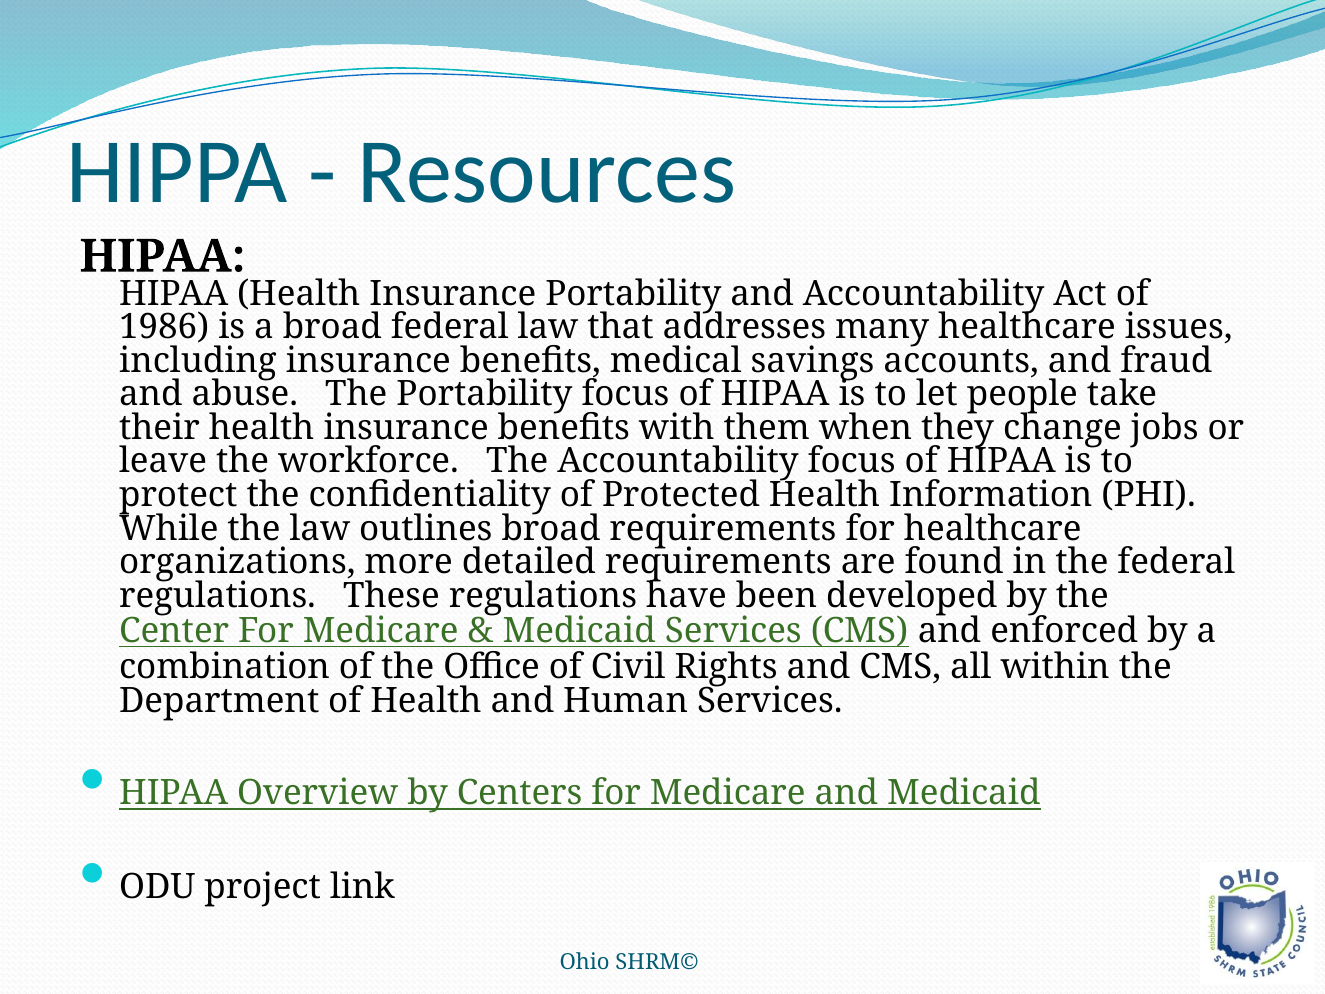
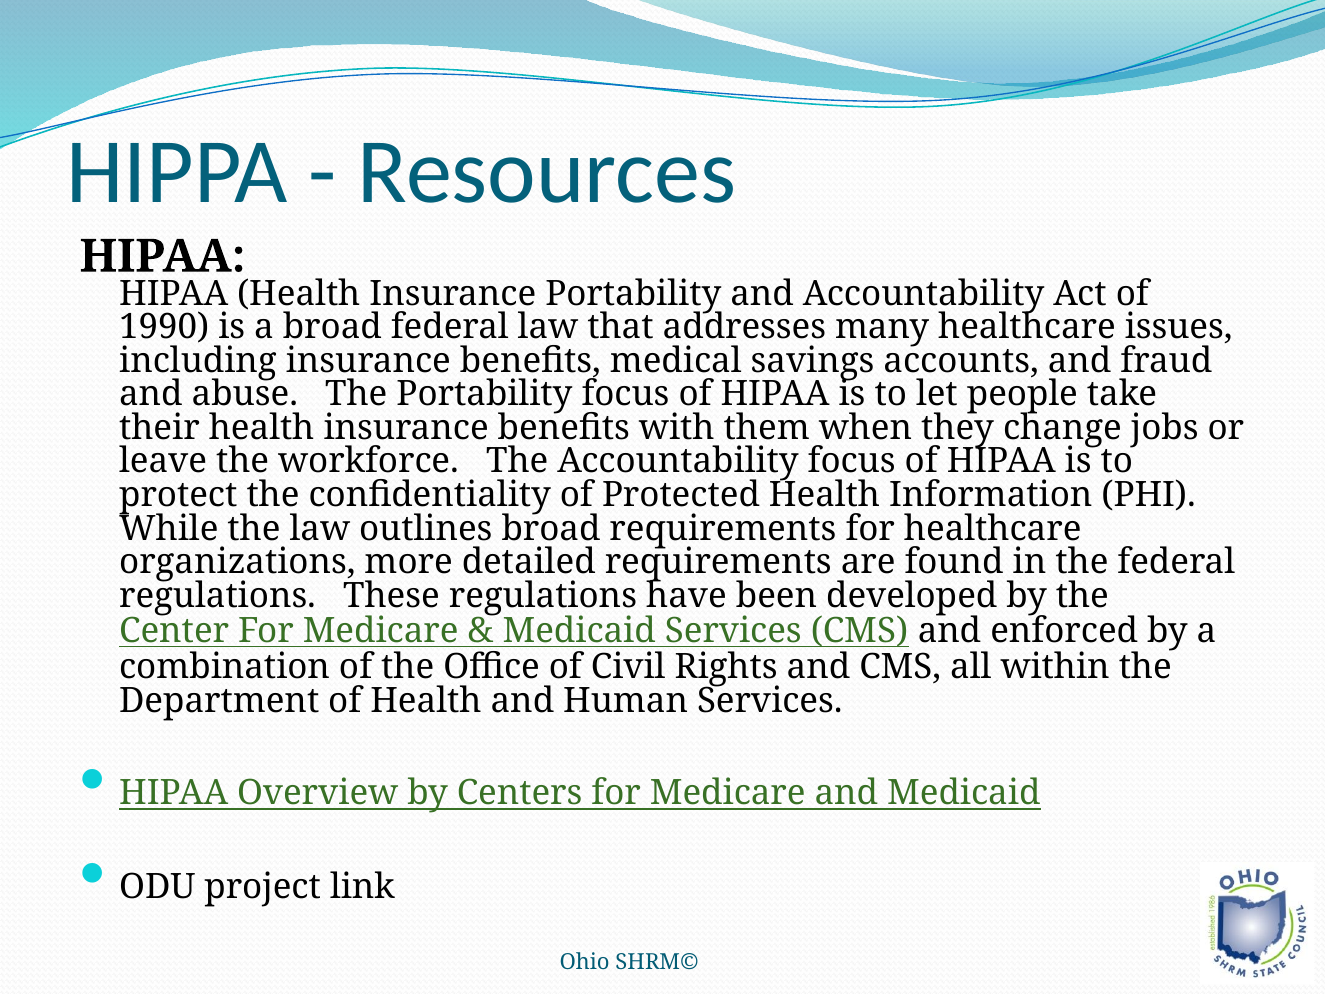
1986: 1986 -> 1990
